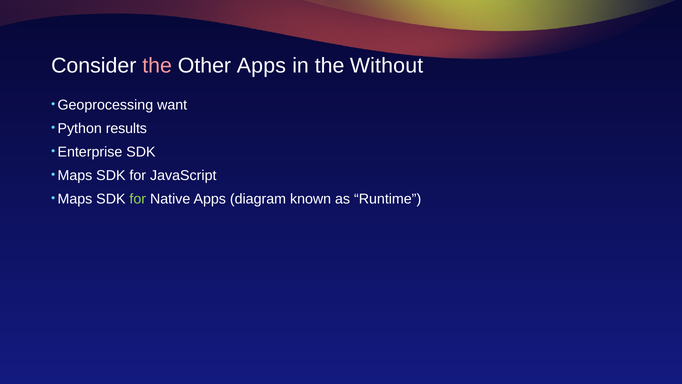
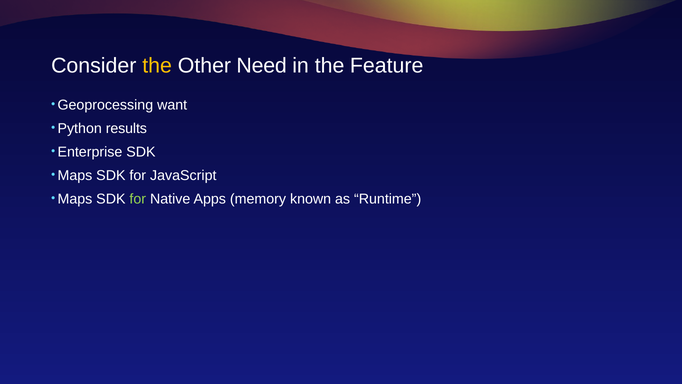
the at (157, 66) colour: pink -> yellow
Other Apps: Apps -> Need
Without: Without -> Feature
diagram: diagram -> memory
